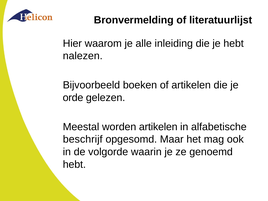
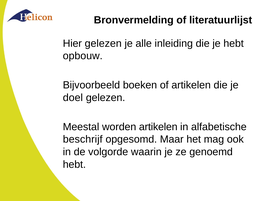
Hier waarom: waarom -> gelezen
nalezen: nalezen -> opbouw
orde: orde -> doel
